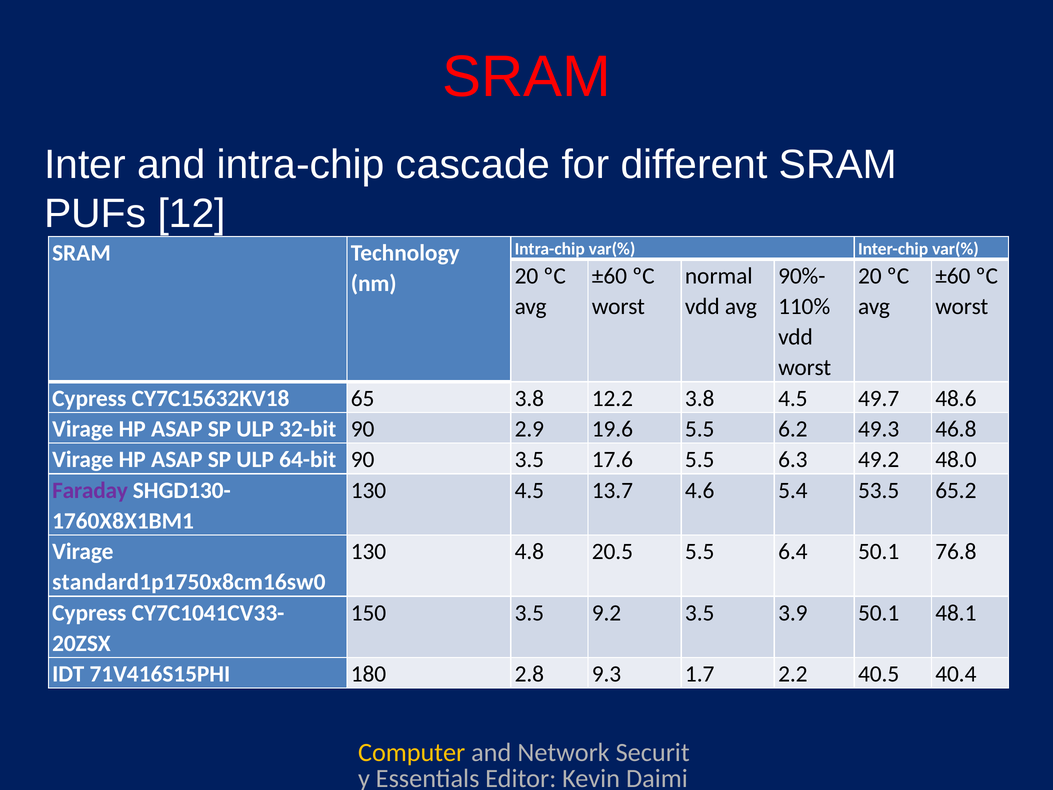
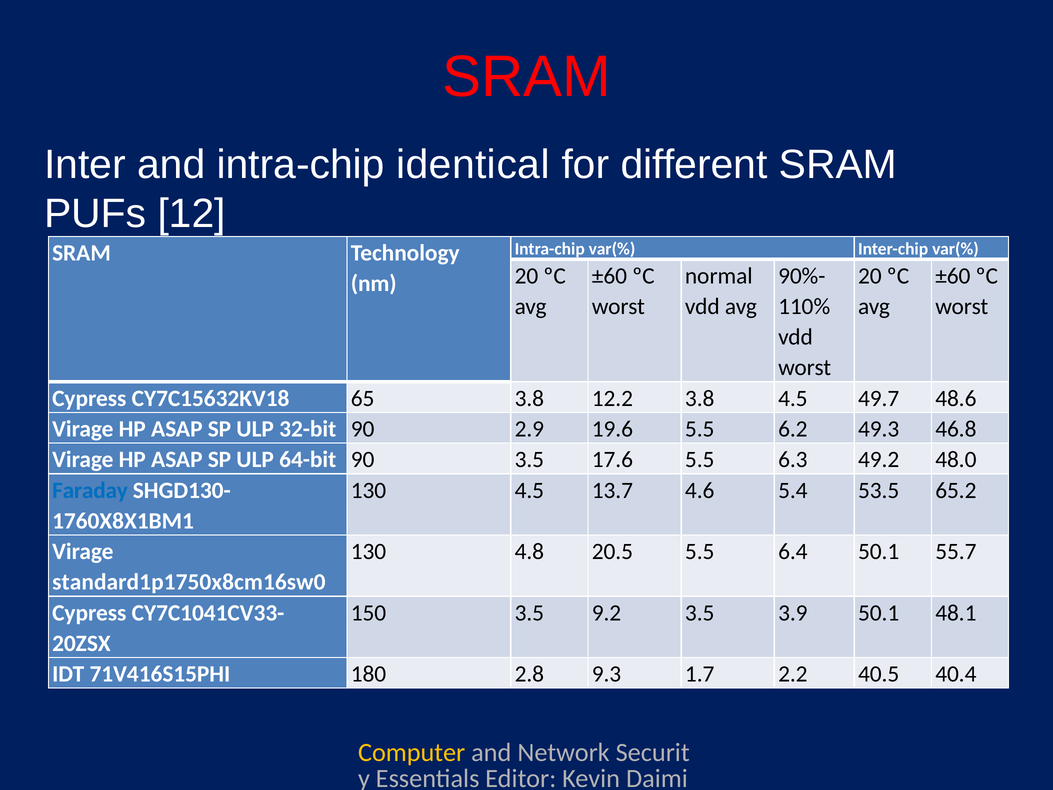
cascade: cascade -> identical
Faraday colour: purple -> blue
76.8: 76.8 -> 55.7
